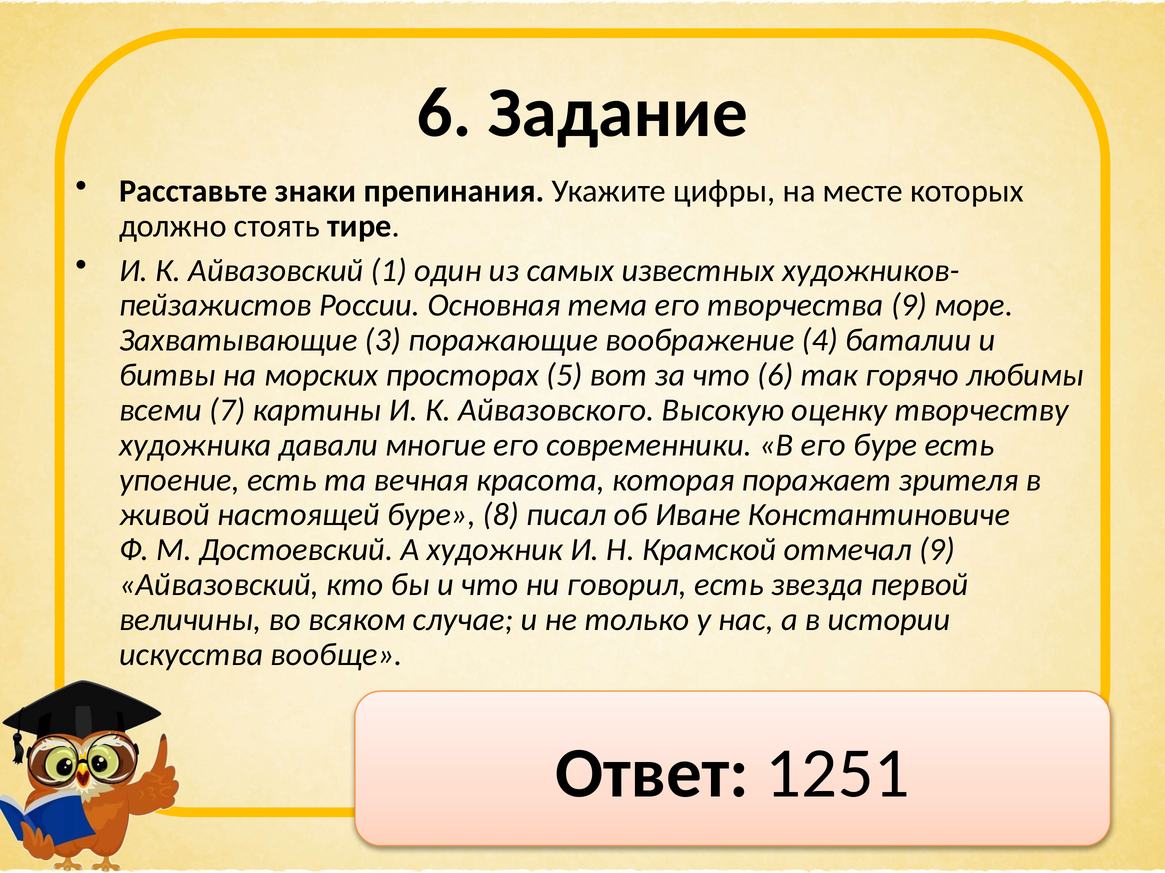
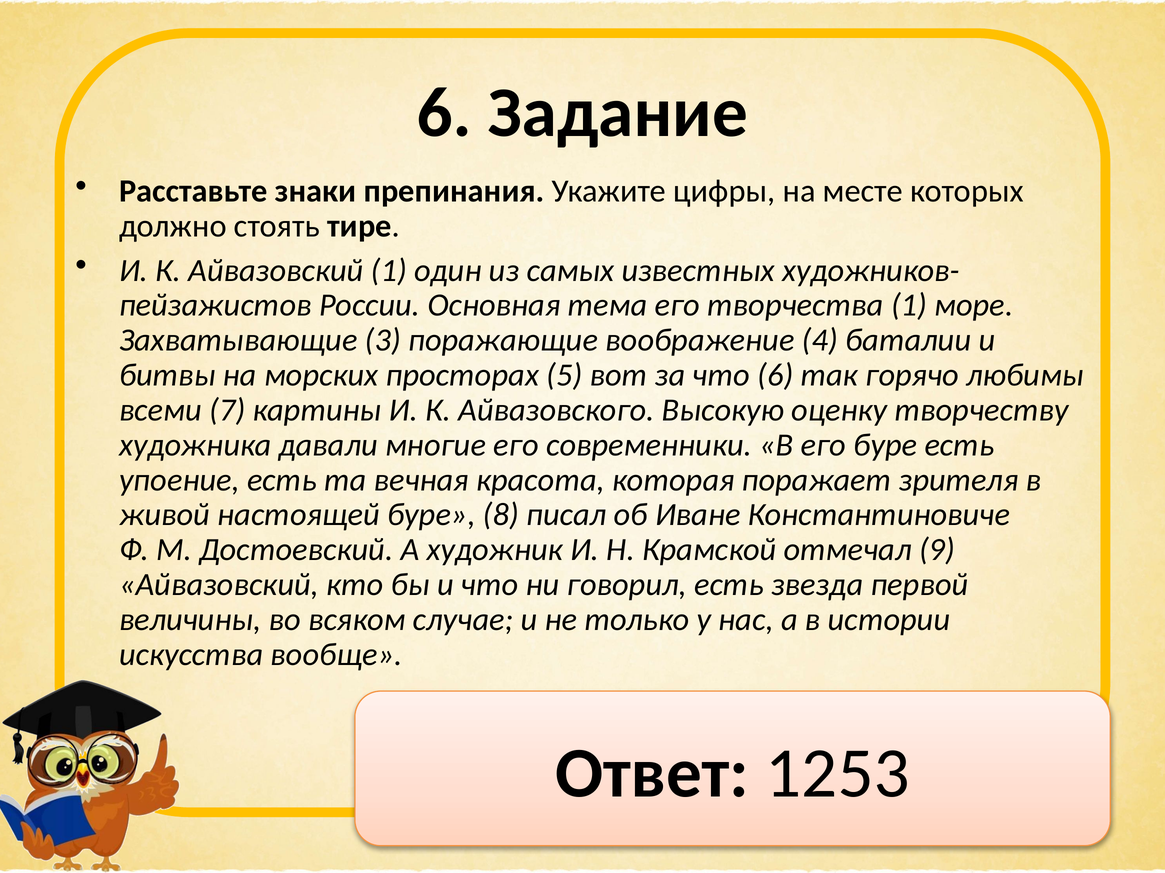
творчества 9: 9 -> 1
1251: 1251 -> 1253
